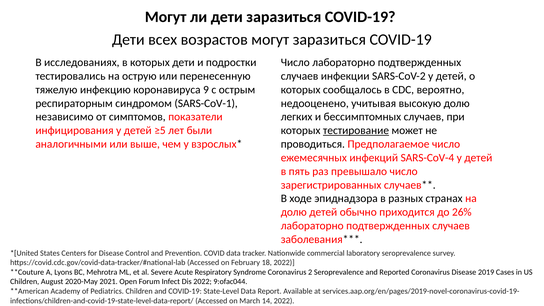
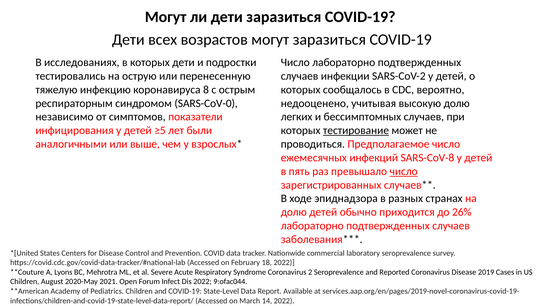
9: 9 -> 8
SARS-CoV-1: SARS-CoV-1 -> SARS-CoV-0
SARS-CoV-4: SARS-CoV-4 -> SARS-CoV-8
число at (404, 171) underline: none -> present
